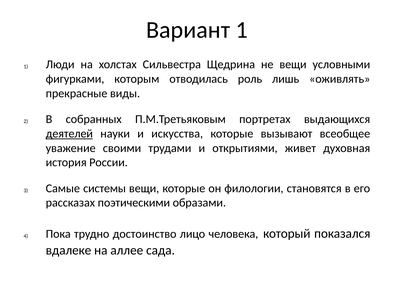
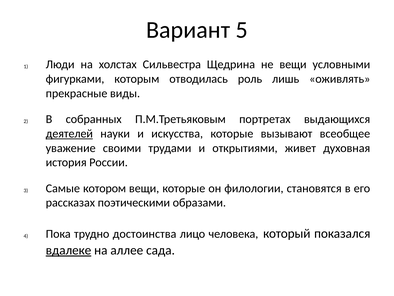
Вариант 1: 1 -> 5
системы: системы -> котором
достоинство: достоинство -> достоинства
вдалеке underline: none -> present
